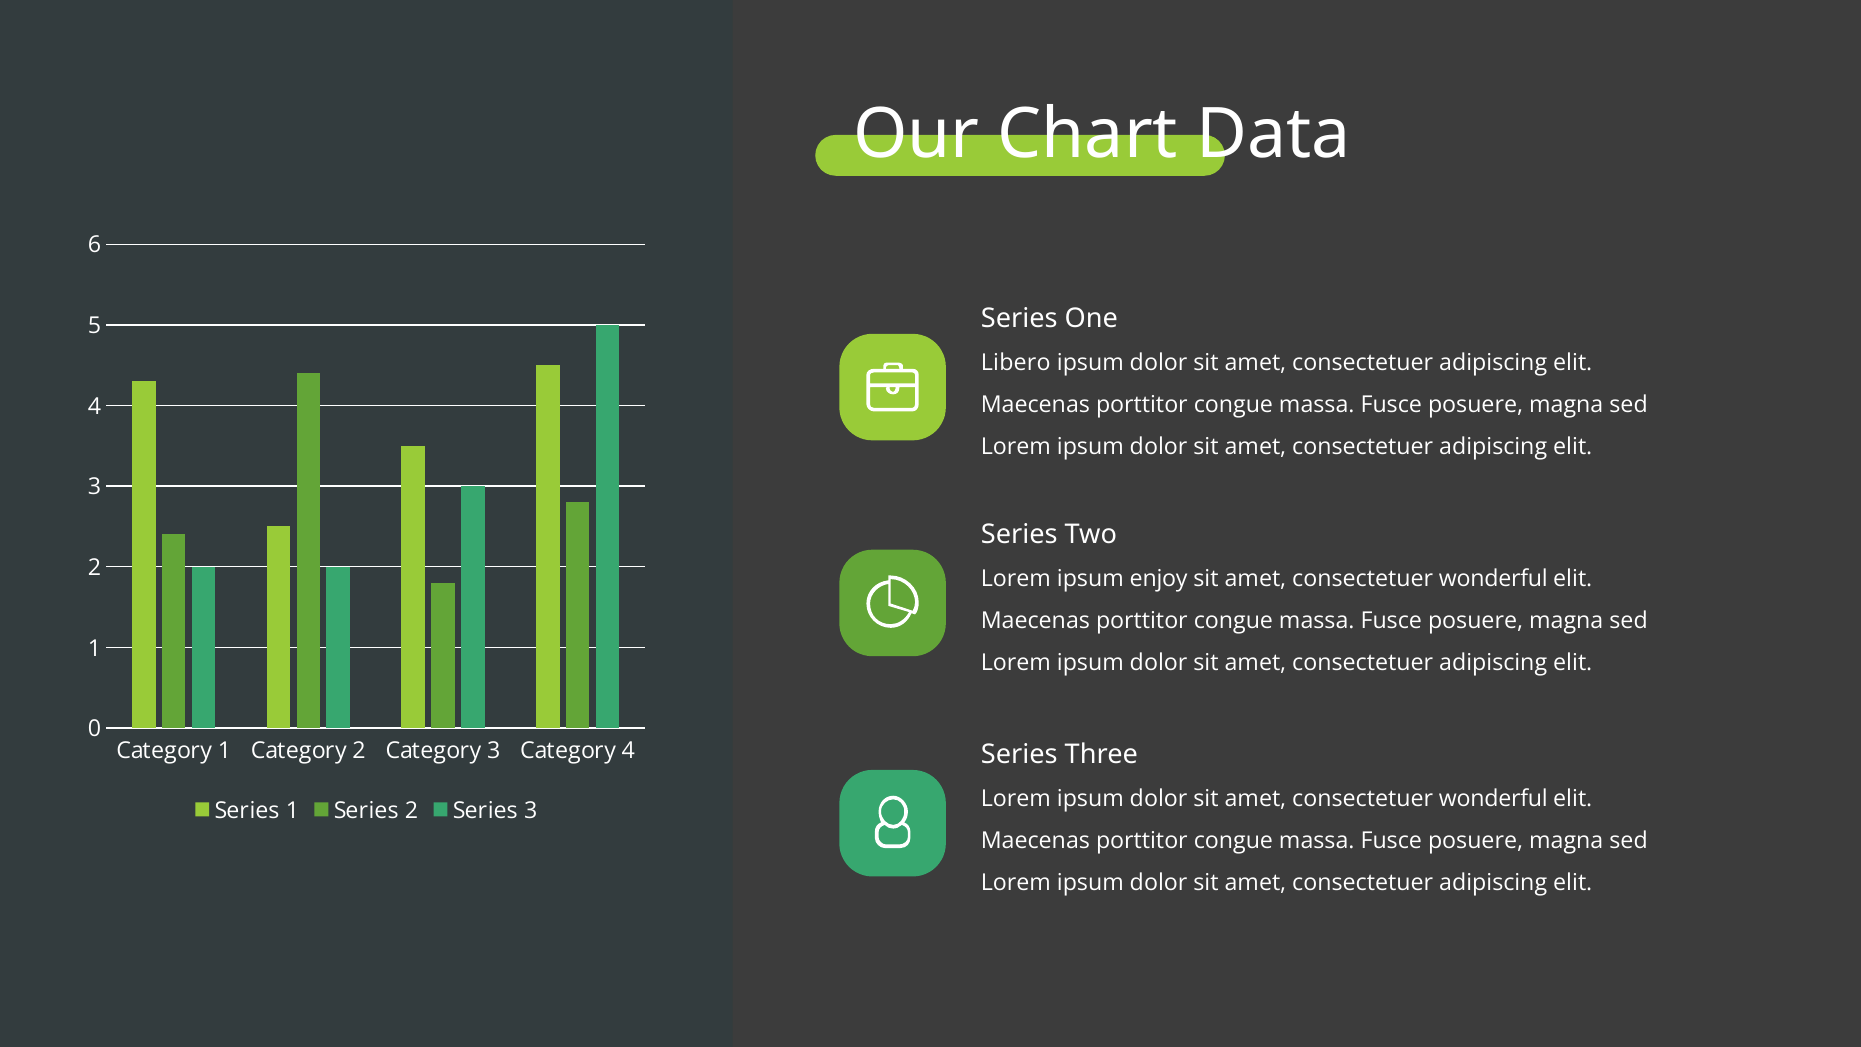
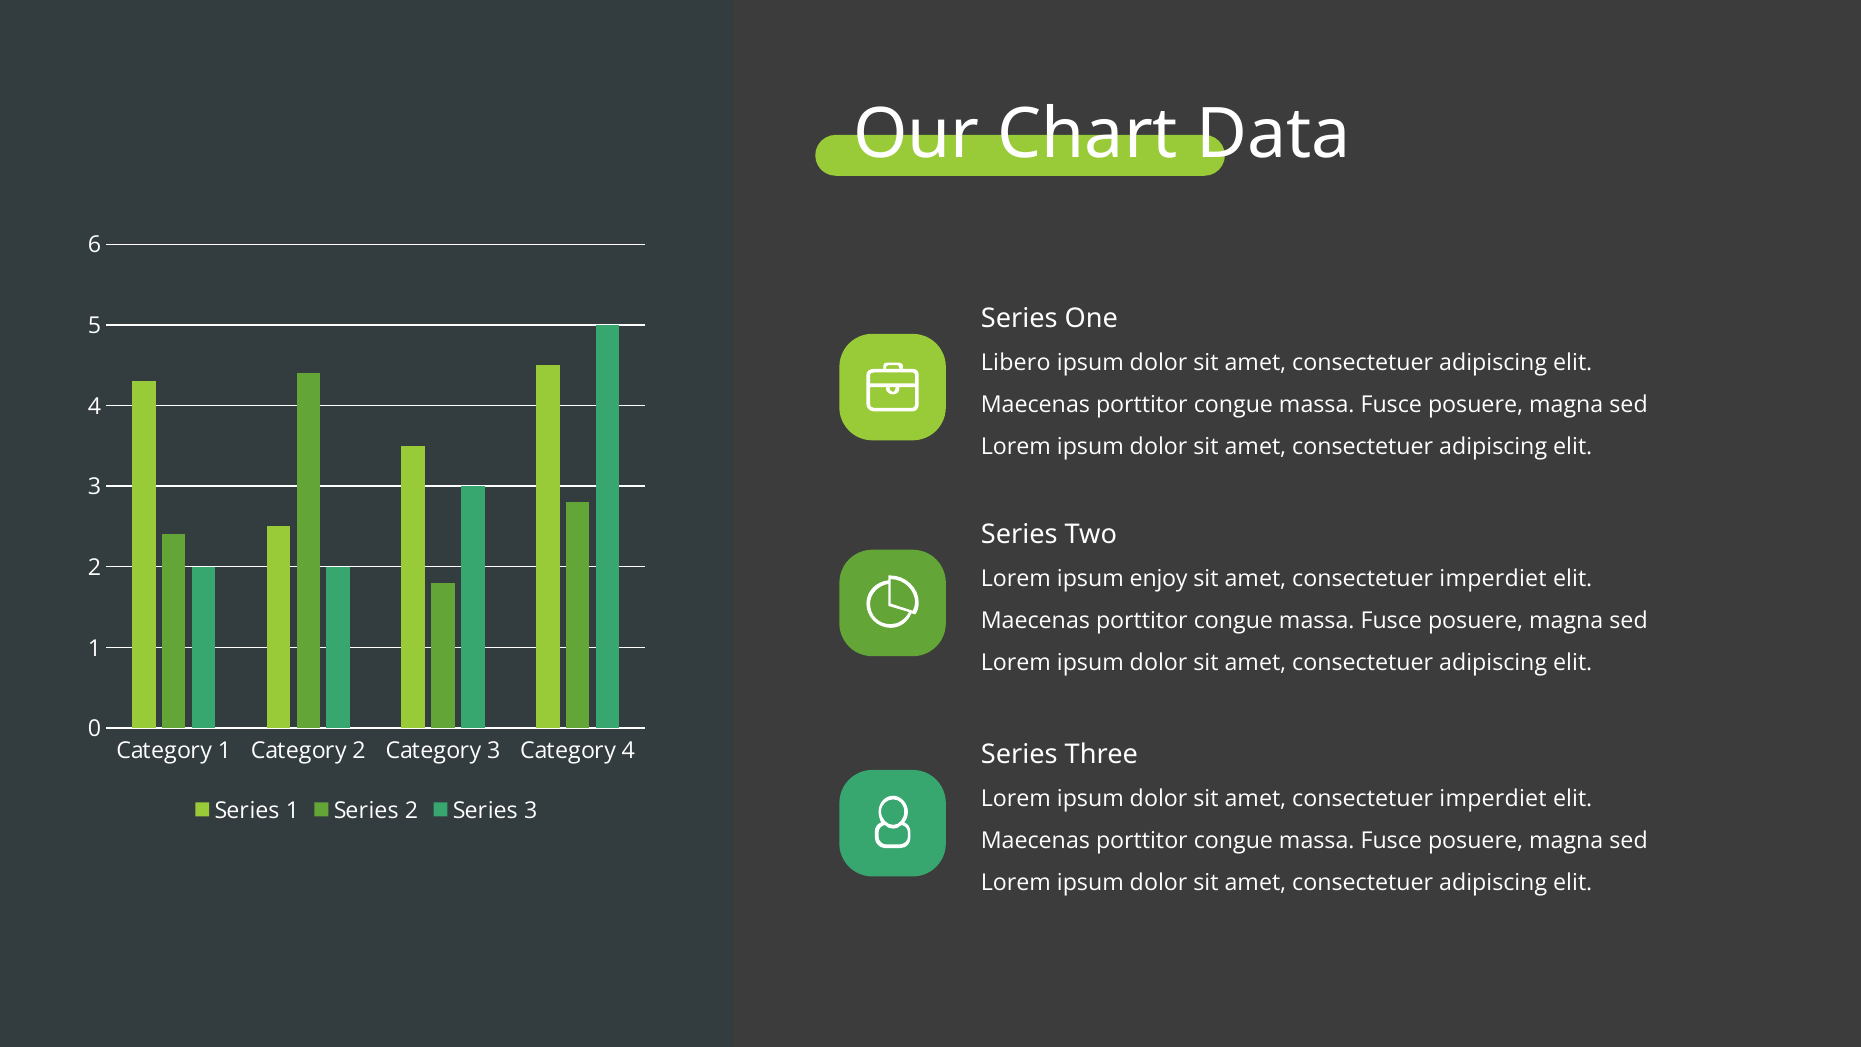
wonderful at (1493, 579): wonderful -> imperdiet
wonderful at (1493, 799): wonderful -> imperdiet
